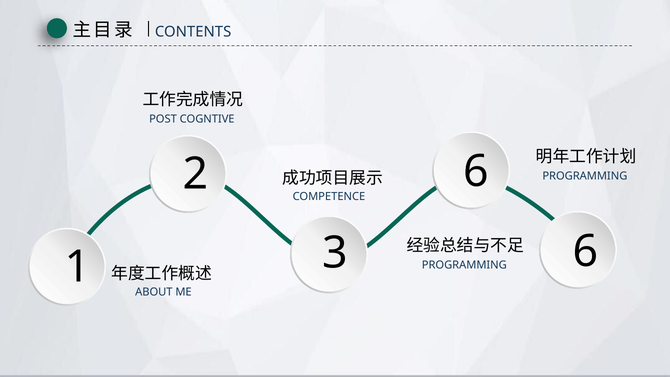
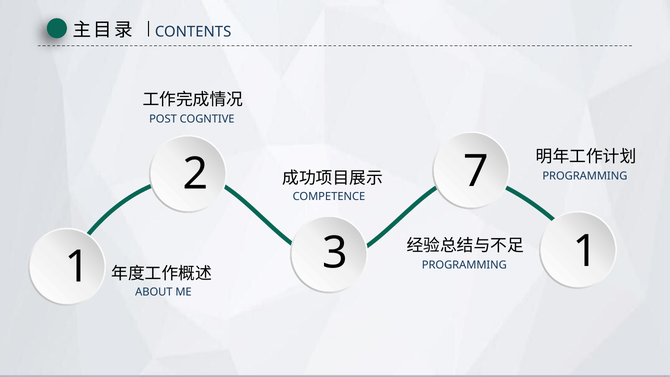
2 6: 6 -> 7
3 6: 6 -> 1
